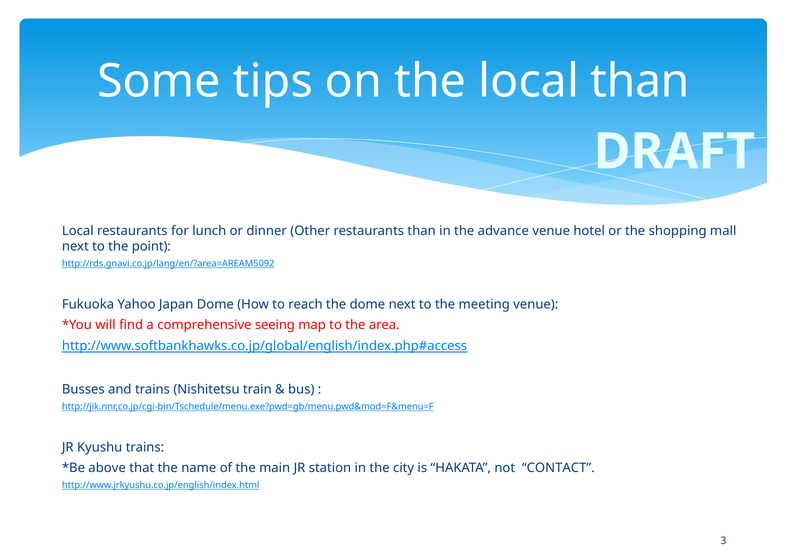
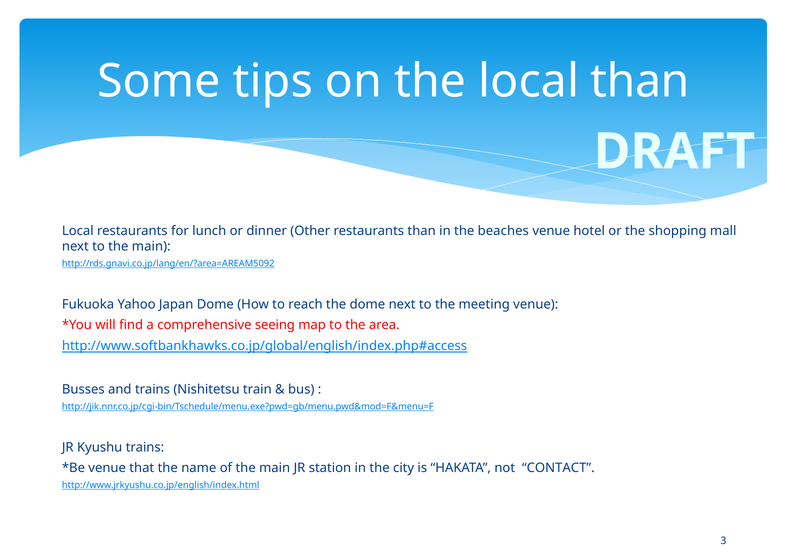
advance: advance -> beaches
to the point: point -> main
above at (107, 468): above -> venue
